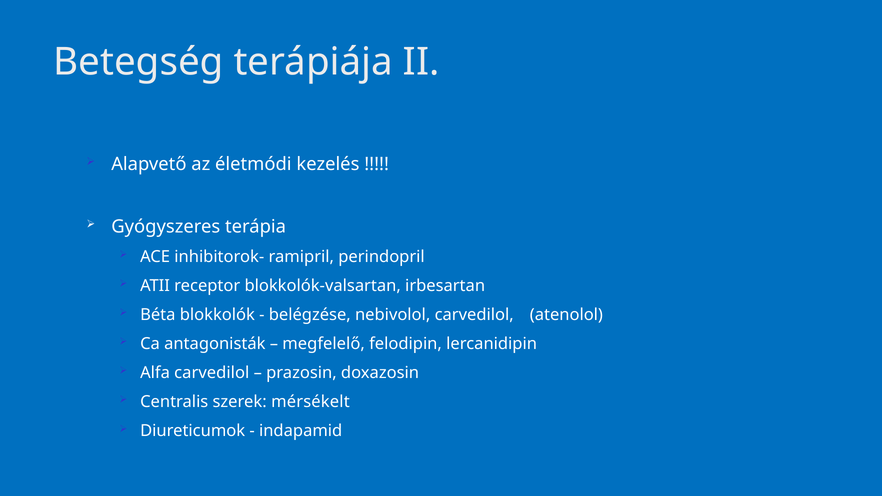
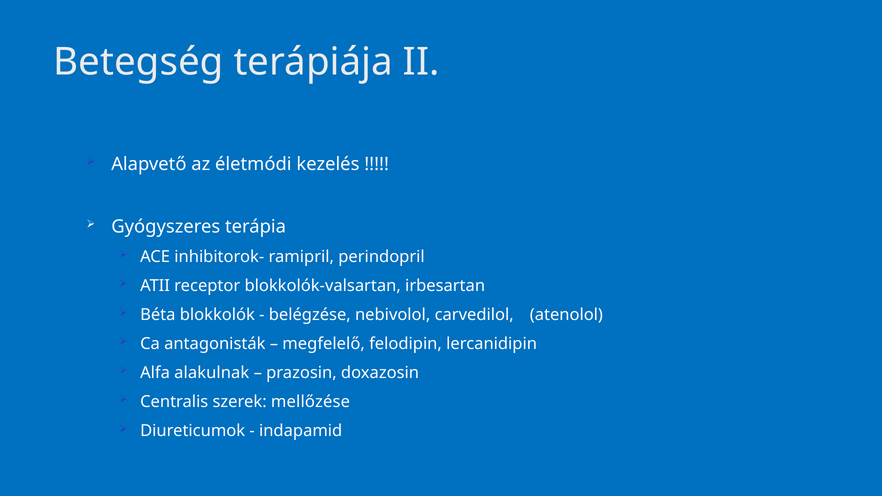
Alfa carvedilol: carvedilol -> alakulnak
mérsékelt: mérsékelt -> mellőzése
